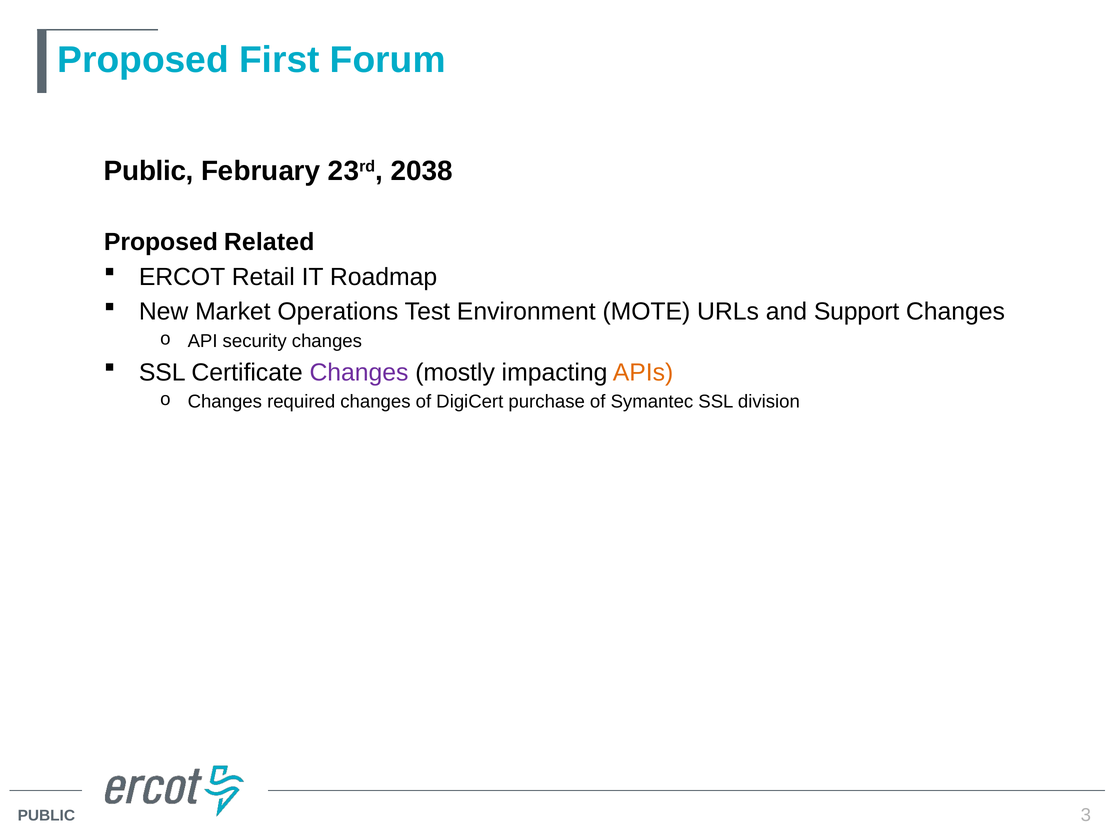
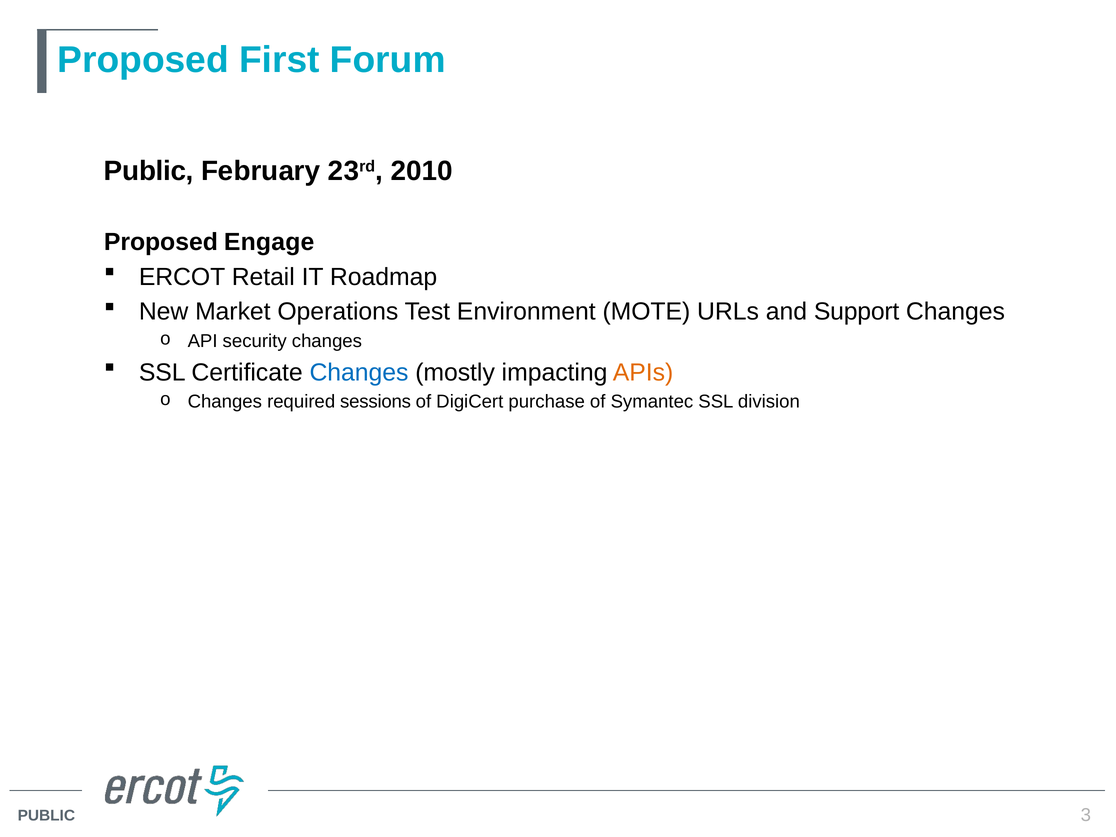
2038: 2038 -> 2010
Related: Related -> Engage
Changes at (359, 372) colour: purple -> blue
required changes: changes -> sessions
